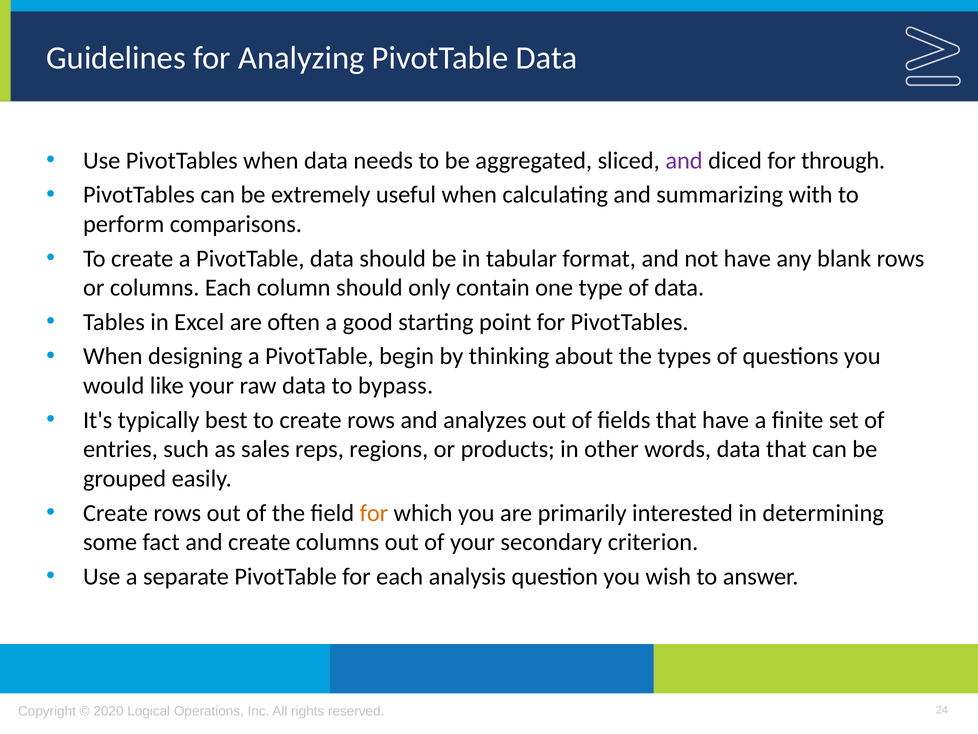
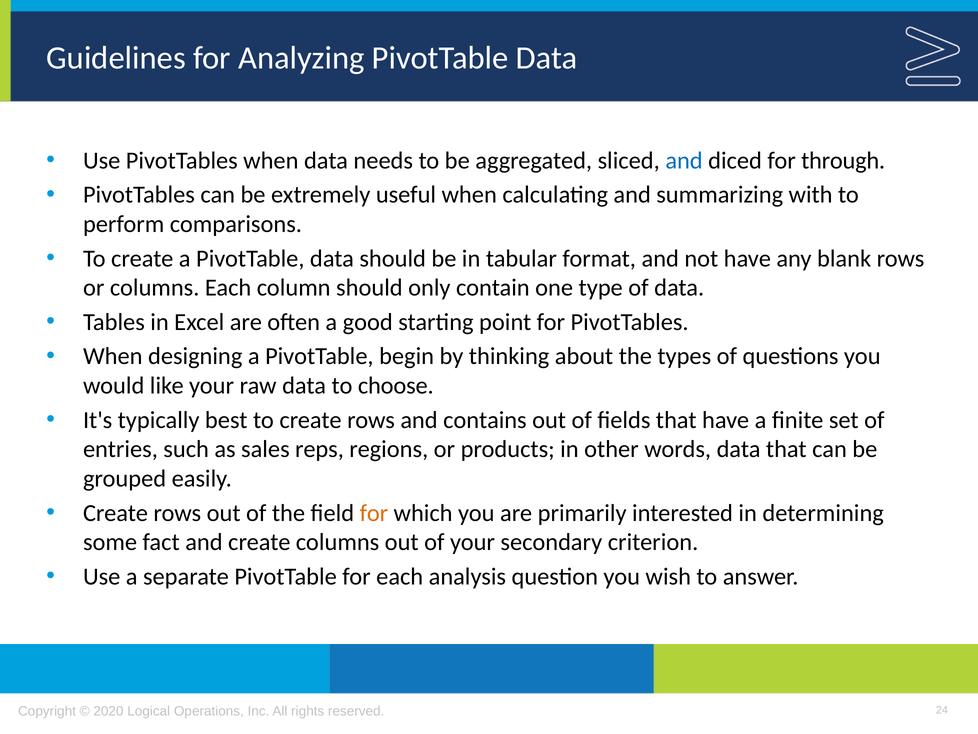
and at (684, 161) colour: purple -> blue
bypass: bypass -> choose
analyzes: analyzes -> contains
